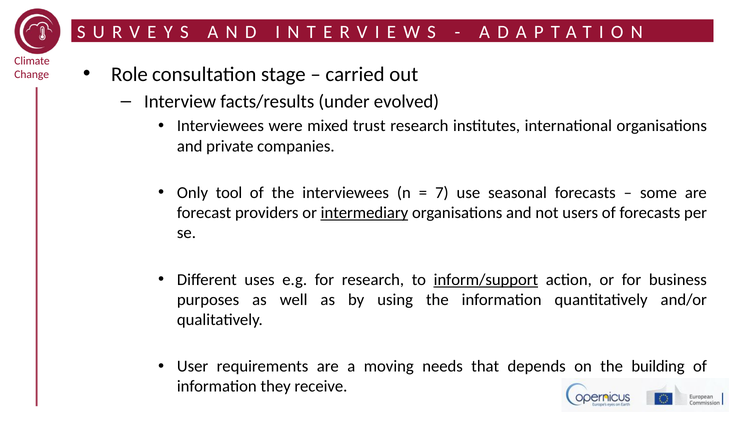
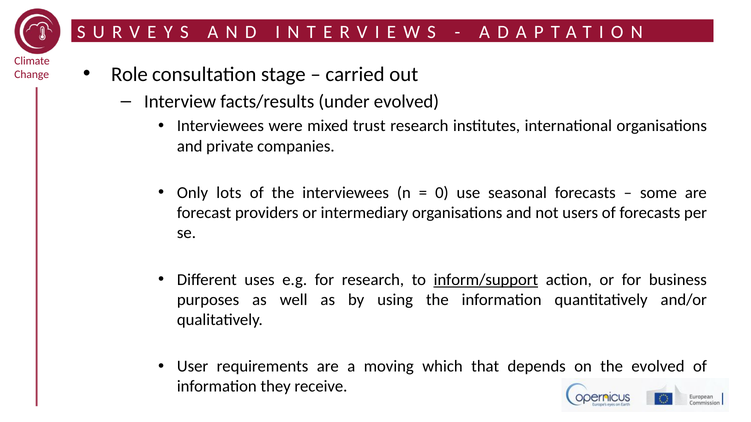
tool: tool -> lots
7: 7 -> 0
intermediary underline: present -> none
needs: needs -> which
the building: building -> evolved
